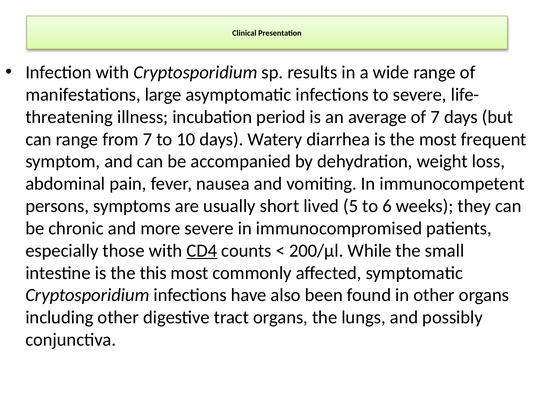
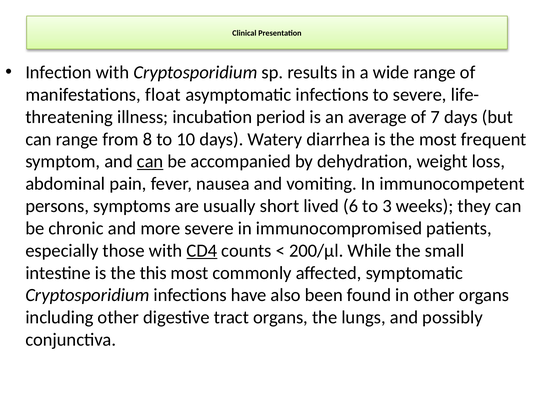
large: large -> float
from 7: 7 -> 8
can at (150, 161) underline: none -> present
5: 5 -> 6
6: 6 -> 3
